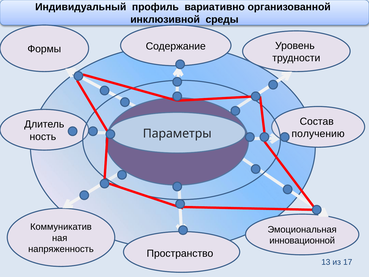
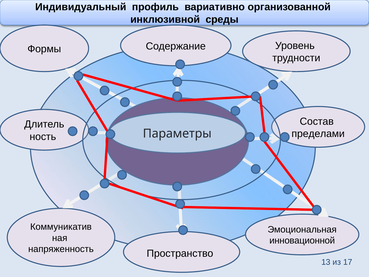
получению: получению -> пределами
